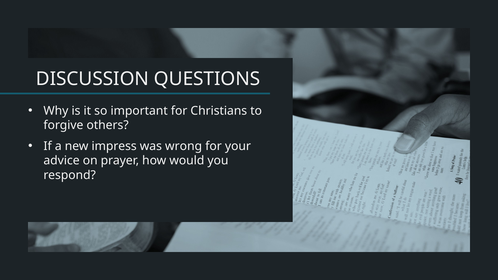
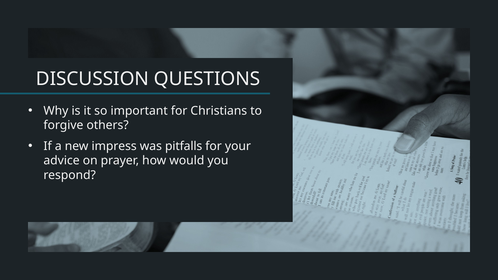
wrong: wrong -> pitfalls
